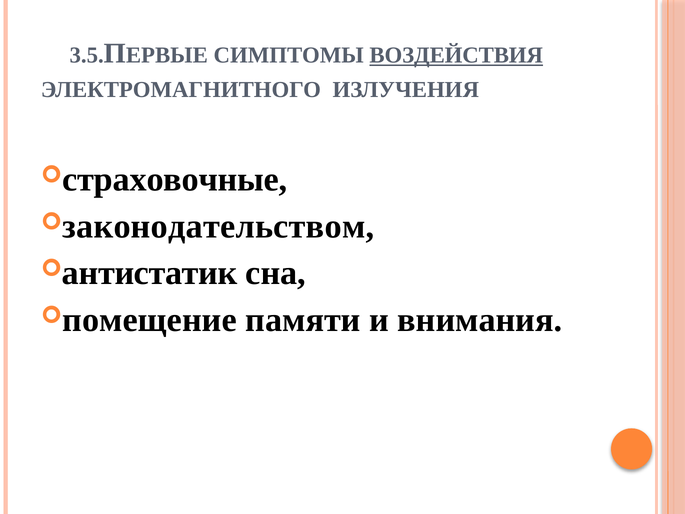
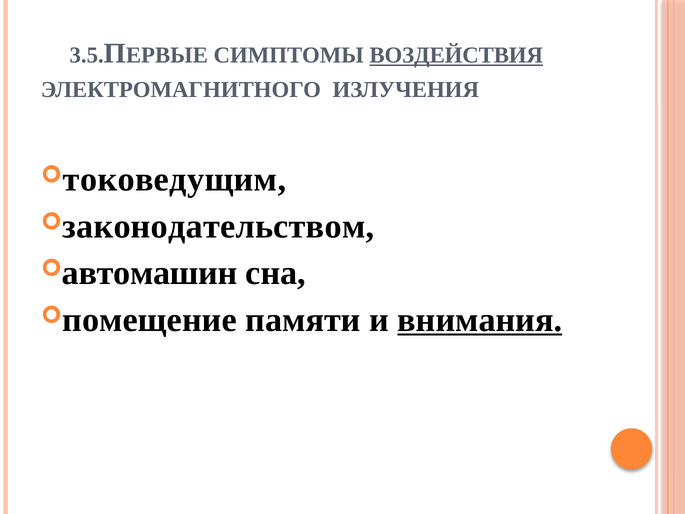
страховочные: страховочные -> токоведущим
антистатик: антистатик -> автомашин
внимания underline: none -> present
